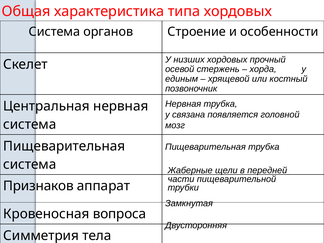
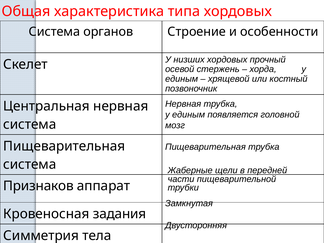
связана at (189, 115): связана -> единым
вопроса: вопроса -> задания
